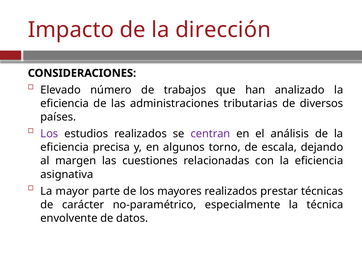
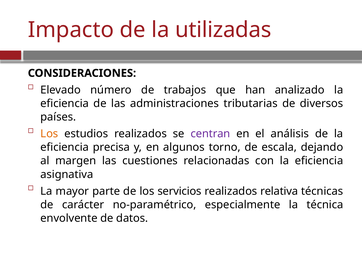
dirección: dirección -> utilizadas
Los at (49, 134) colour: purple -> orange
mayores: mayores -> servicios
prestar: prestar -> relativa
